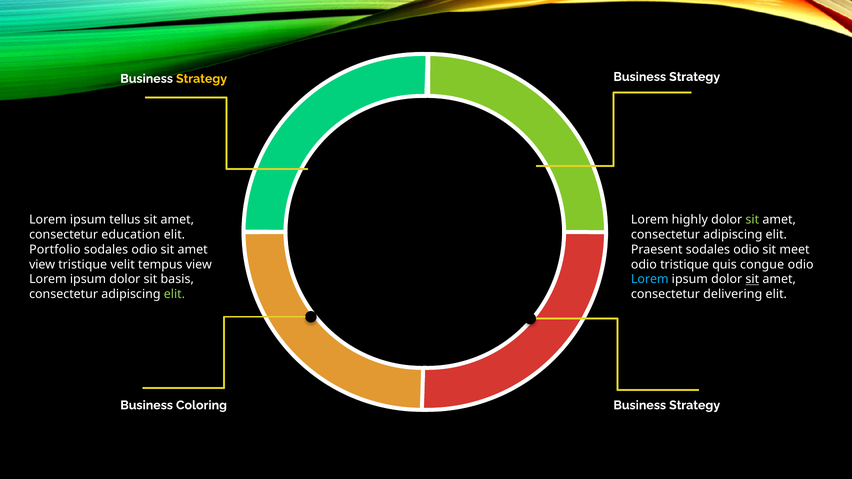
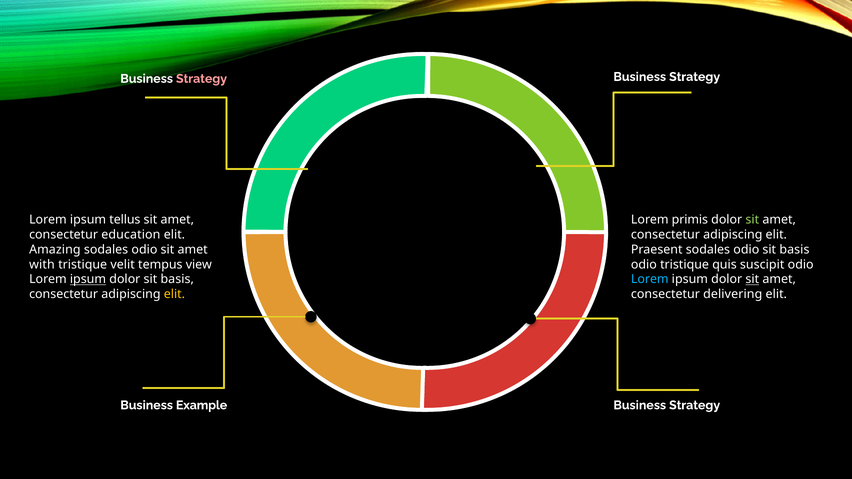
Strategy at (202, 79) colour: yellow -> pink
highly: highly -> primis
Portfolio: Portfolio -> Amazing
odio sit meet: meet -> basis
view at (42, 265): view -> with
congue: congue -> suscipit
ipsum at (88, 279) underline: none -> present
elit at (174, 294) colour: light green -> yellow
Coloring: Coloring -> Example
